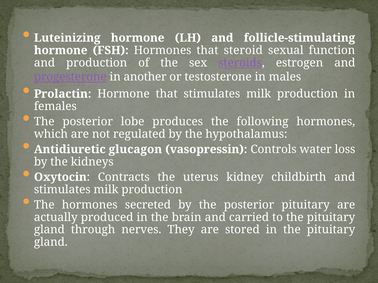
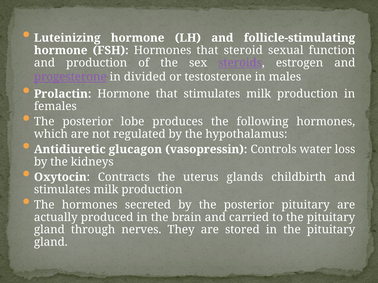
another: another -> divided
kidney: kidney -> glands
